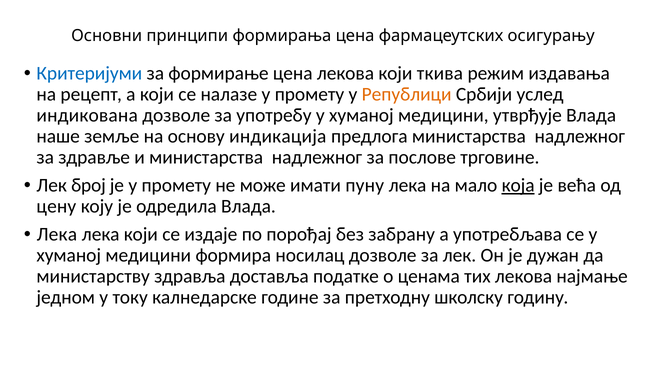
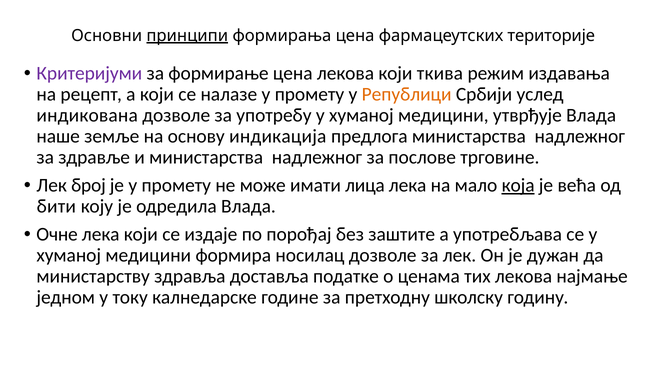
принципи underline: none -> present
осигурању: осигурању -> територије
Критеријуми colour: blue -> purple
пуну: пуну -> лица
цену: цену -> бити
Лека at (57, 234): Лека -> Очне
забрану: забрану -> заштите
